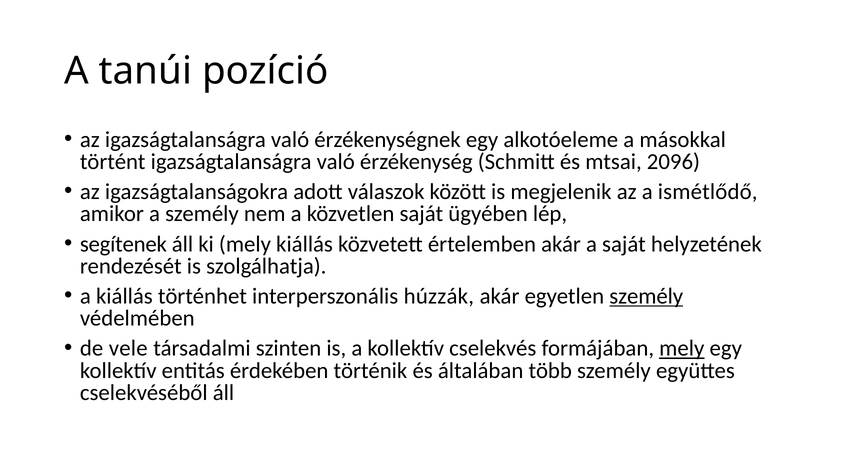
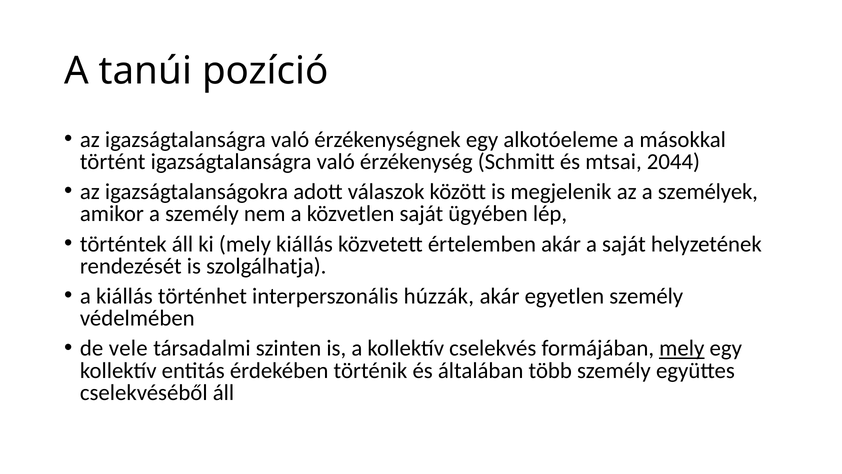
2096: 2096 -> 2044
ismétlődő: ismétlődő -> személyek
segítenek: segítenek -> történtek
személy at (646, 296) underline: present -> none
